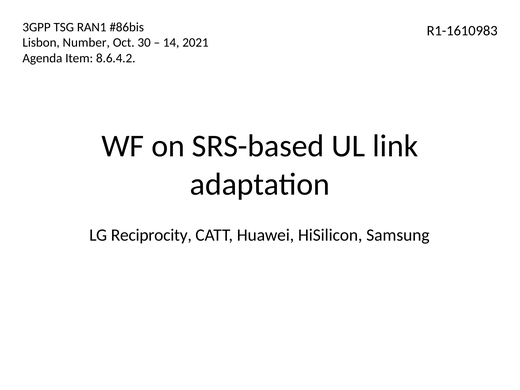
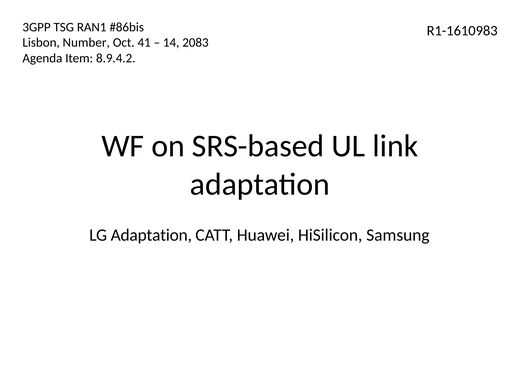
30: 30 -> 41
2021: 2021 -> 2083
8.6.4.2: 8.6.4.2 -> 8.9.4.2
LG Reciprocity: Reciprocity -> Adaptation
